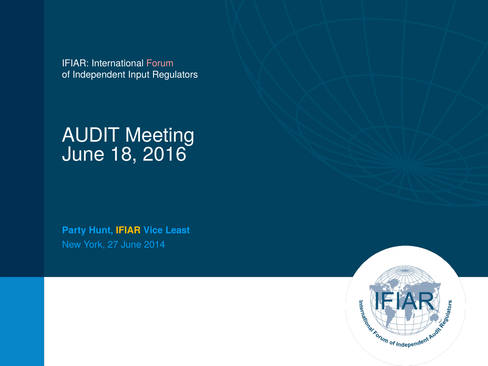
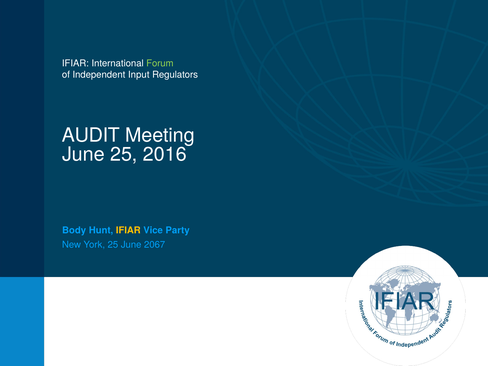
Forum colour: pink -> light green
June 18: 18 -> 25
Party: Party -> Body
Least: Least -> Party
York 27: 27 -> 25
2014: 2014 -> 2067
